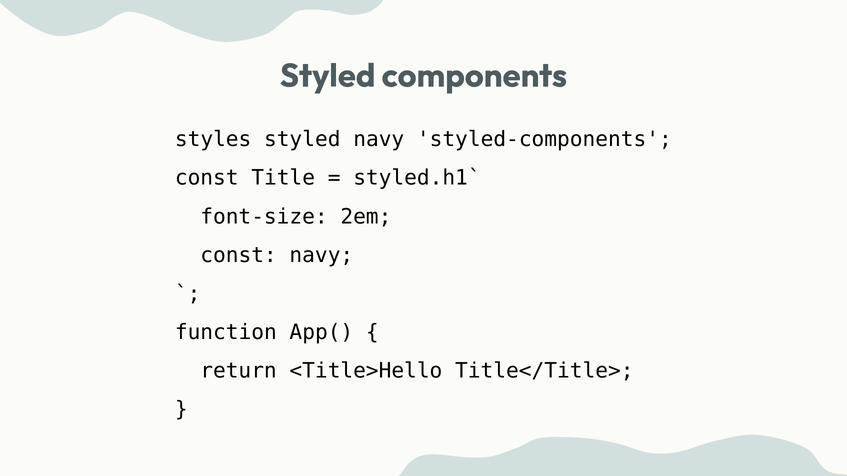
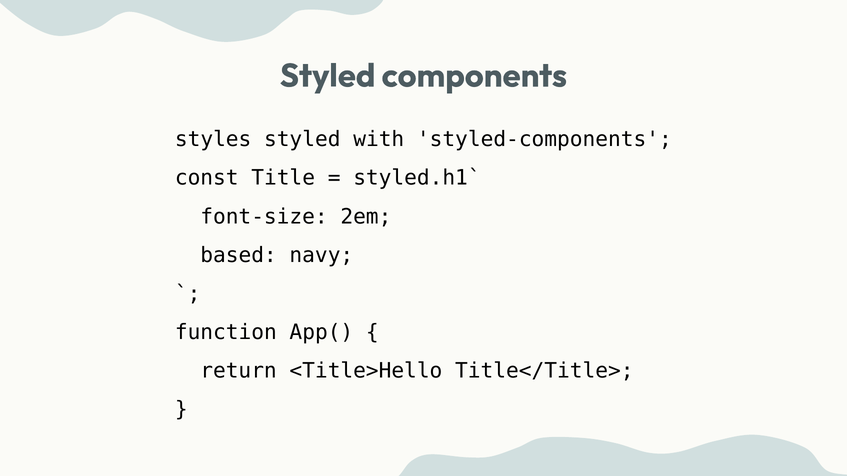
styled navy: navy -> with
const at (239, 255): const -> based
